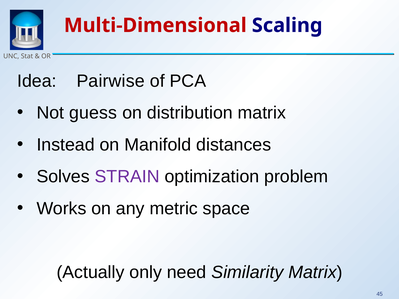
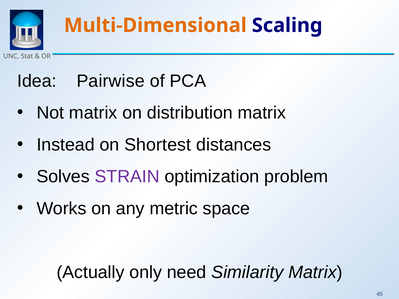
Multi-Dimensional colour: red -> orange
Not guess: guess -> matrix
Manifold: Manifold -> Shortest
